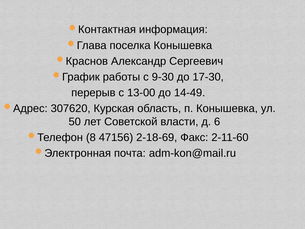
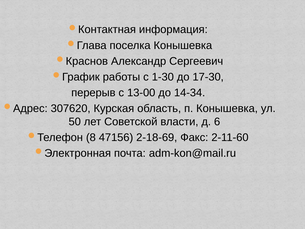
9-30: 9-30 -> 1-30
14-49: 14-49 -> 14-34
